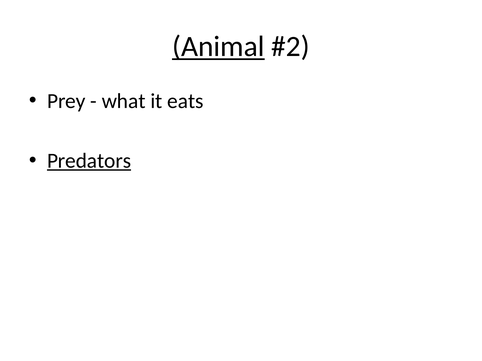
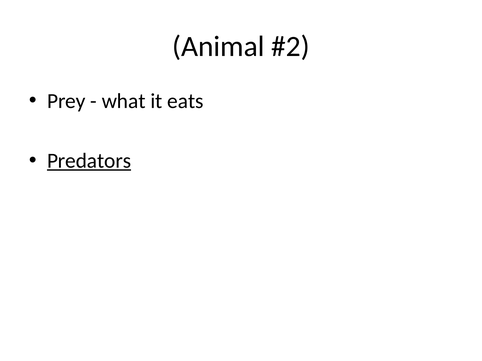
Animal underline: present -> none
